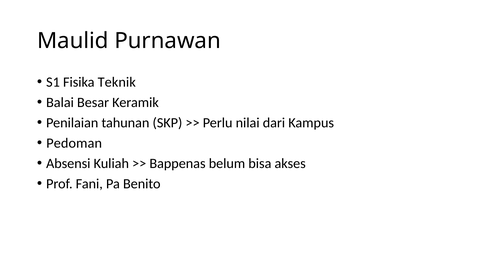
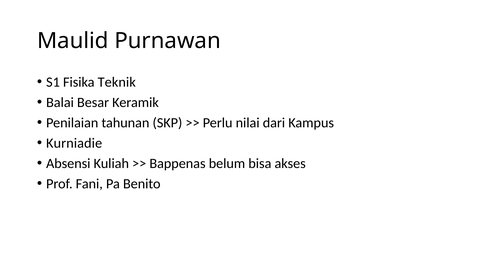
Pedoman: Pedoman -> Kurniadie
